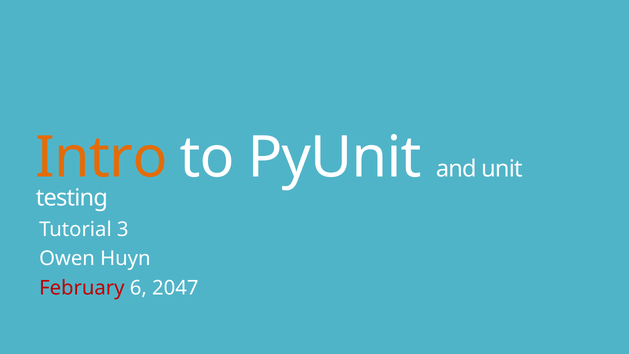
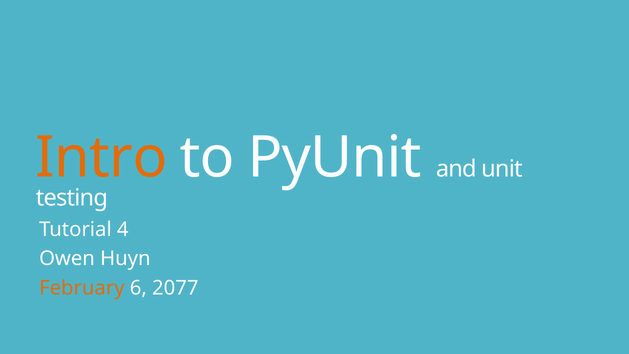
3: 3 -> 4
February colour: red -> orange
2047: 2047 -> 2077
